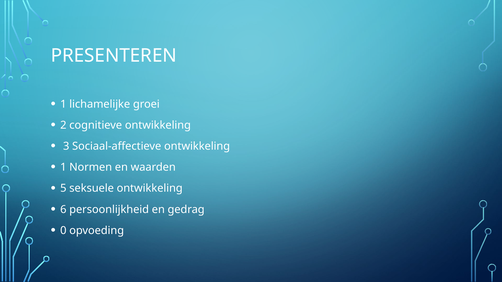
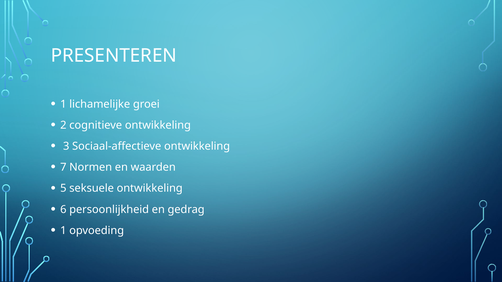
1 at (63, 168): 1 -> 7
0 at (63, 231): 0 -> 1
